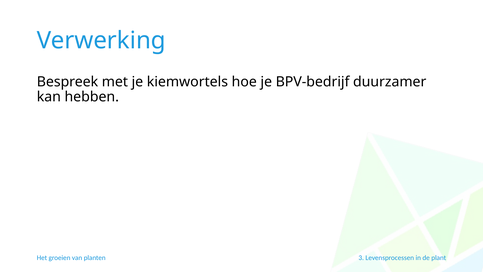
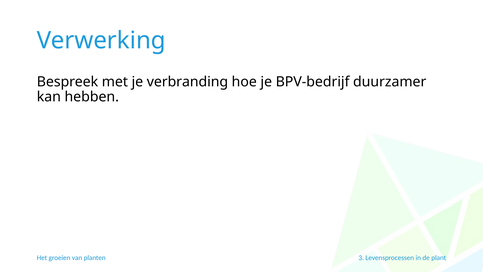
kiemwortels: kiemwortels -> verbranding
